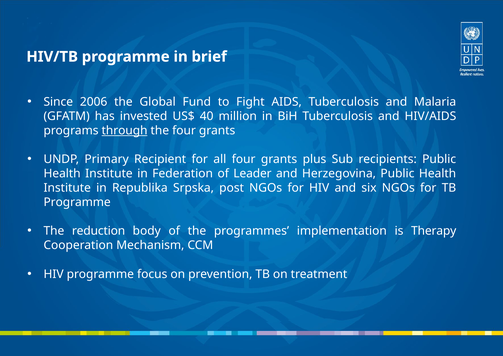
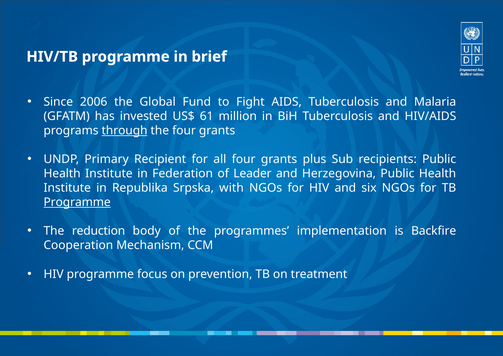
40: 40 -> 61
post: post -> with
Programme at (77, 202) underline: none -> present
Therapy: Therapy -> Backfire
